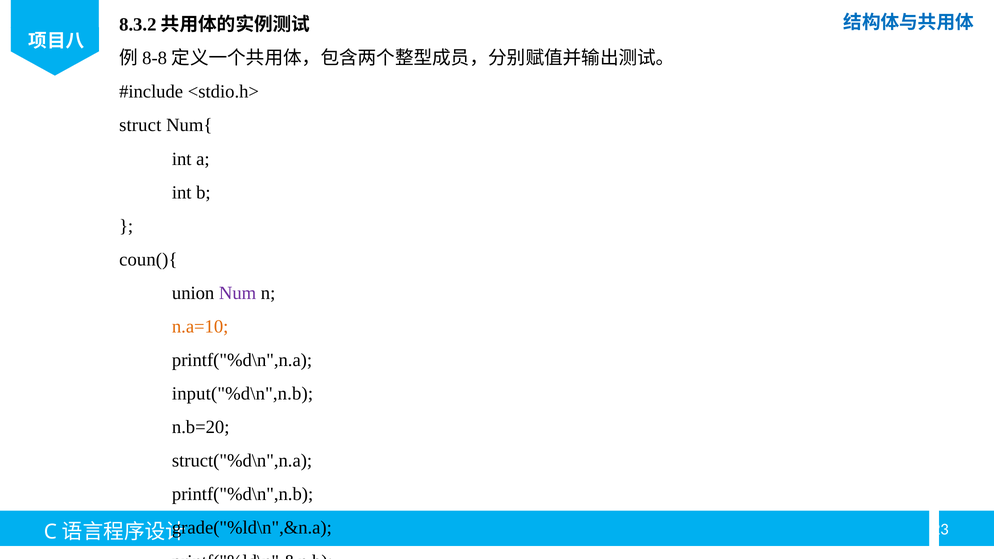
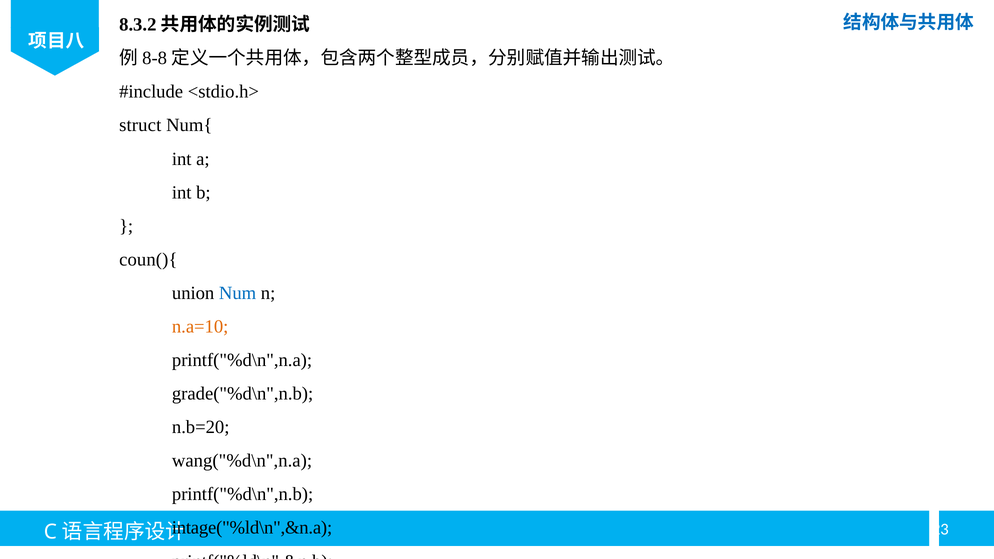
Num colour: purple -> blue
input("%d\n",n.b: input("%d\n",n.b -> grade("%d\n",n.b
struct("%d\n",n.a: struct("%d\n",n.a -> wang("%d\n",n.a
grade("%ld\n",&n.a: grade("%ld\n",&n.a -> intage("%ld\n",&n.a
